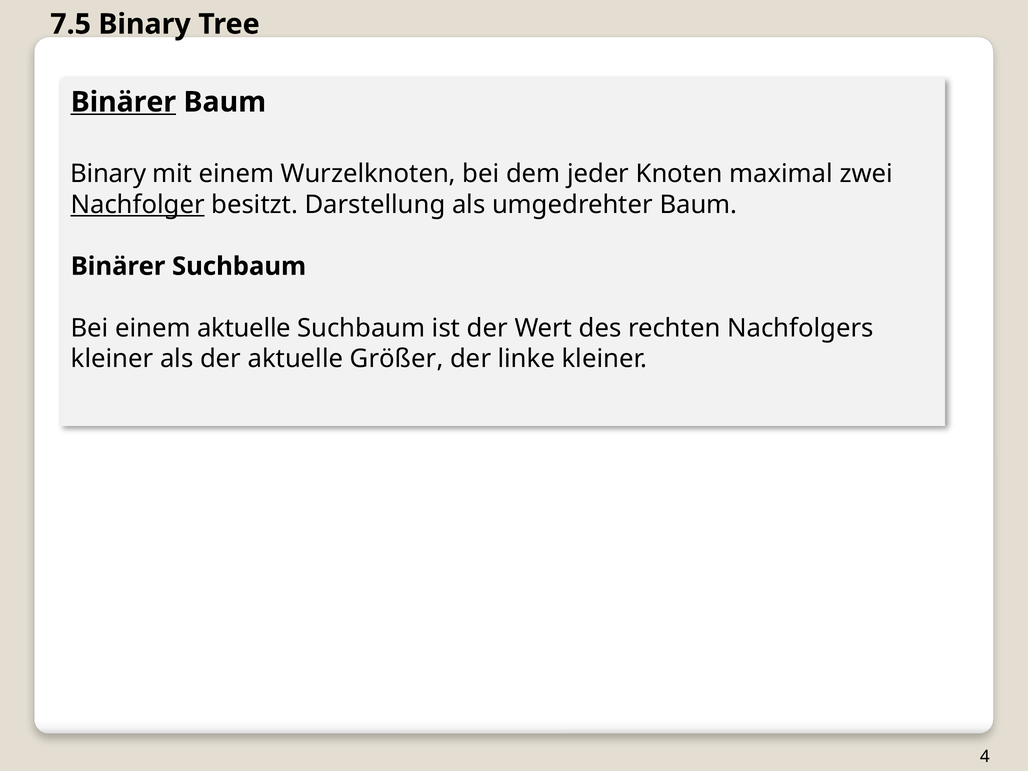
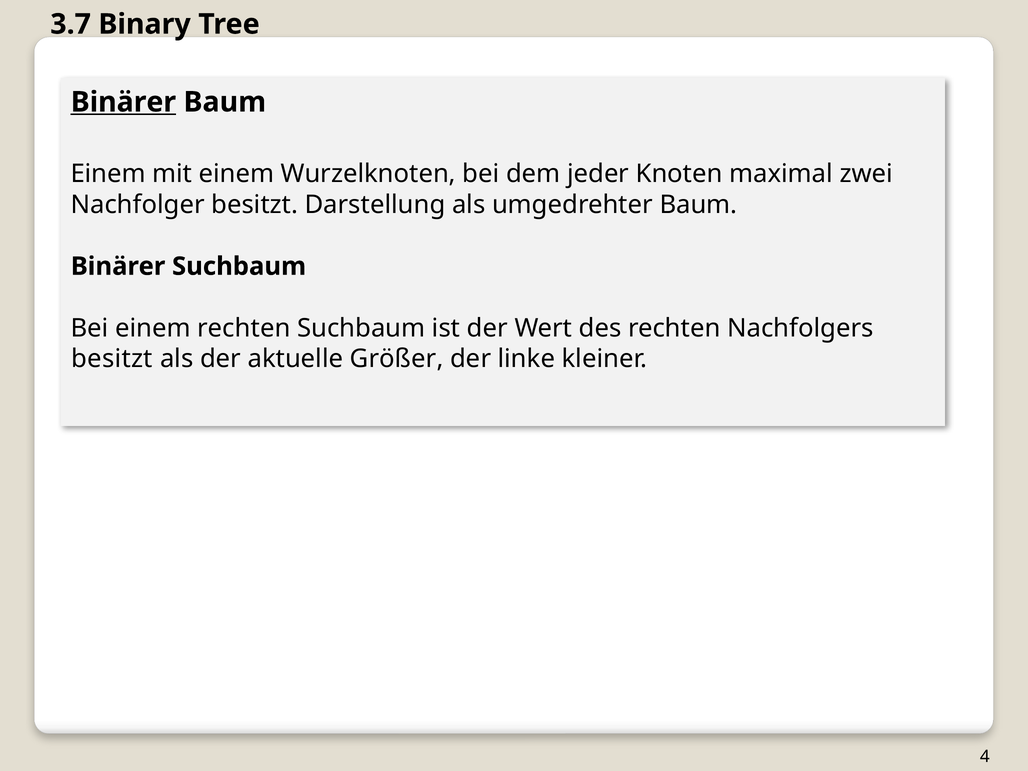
7.5: 7.5 -> 3.7
Binary at (108, 174): Binary -> Einem
Nachfolger underline: present -> none
einem aktuelle: aktuelle -> rechten
kleiner at (112, 359): kleiner -> besitzt
